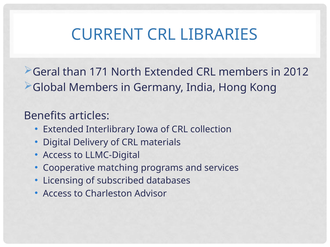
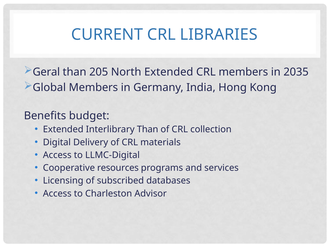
171: 171 -> 205
2012: 2012 -> 2035
articles: articles -> budget
Interlibrary Iowa: Iowa -> Than
matching: matching -> resources
